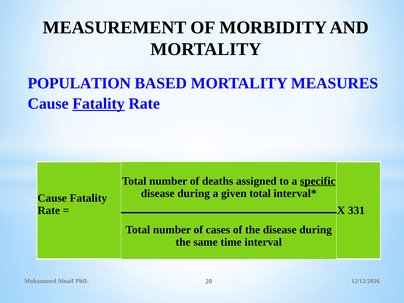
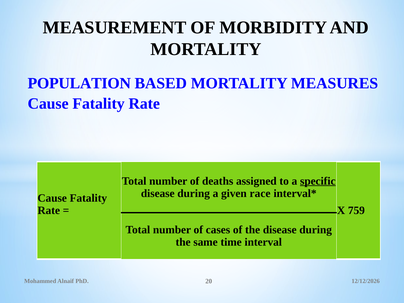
Fatality at (99, 104) underline: present -> none
given total: total -> race
331: 331 -> 759
